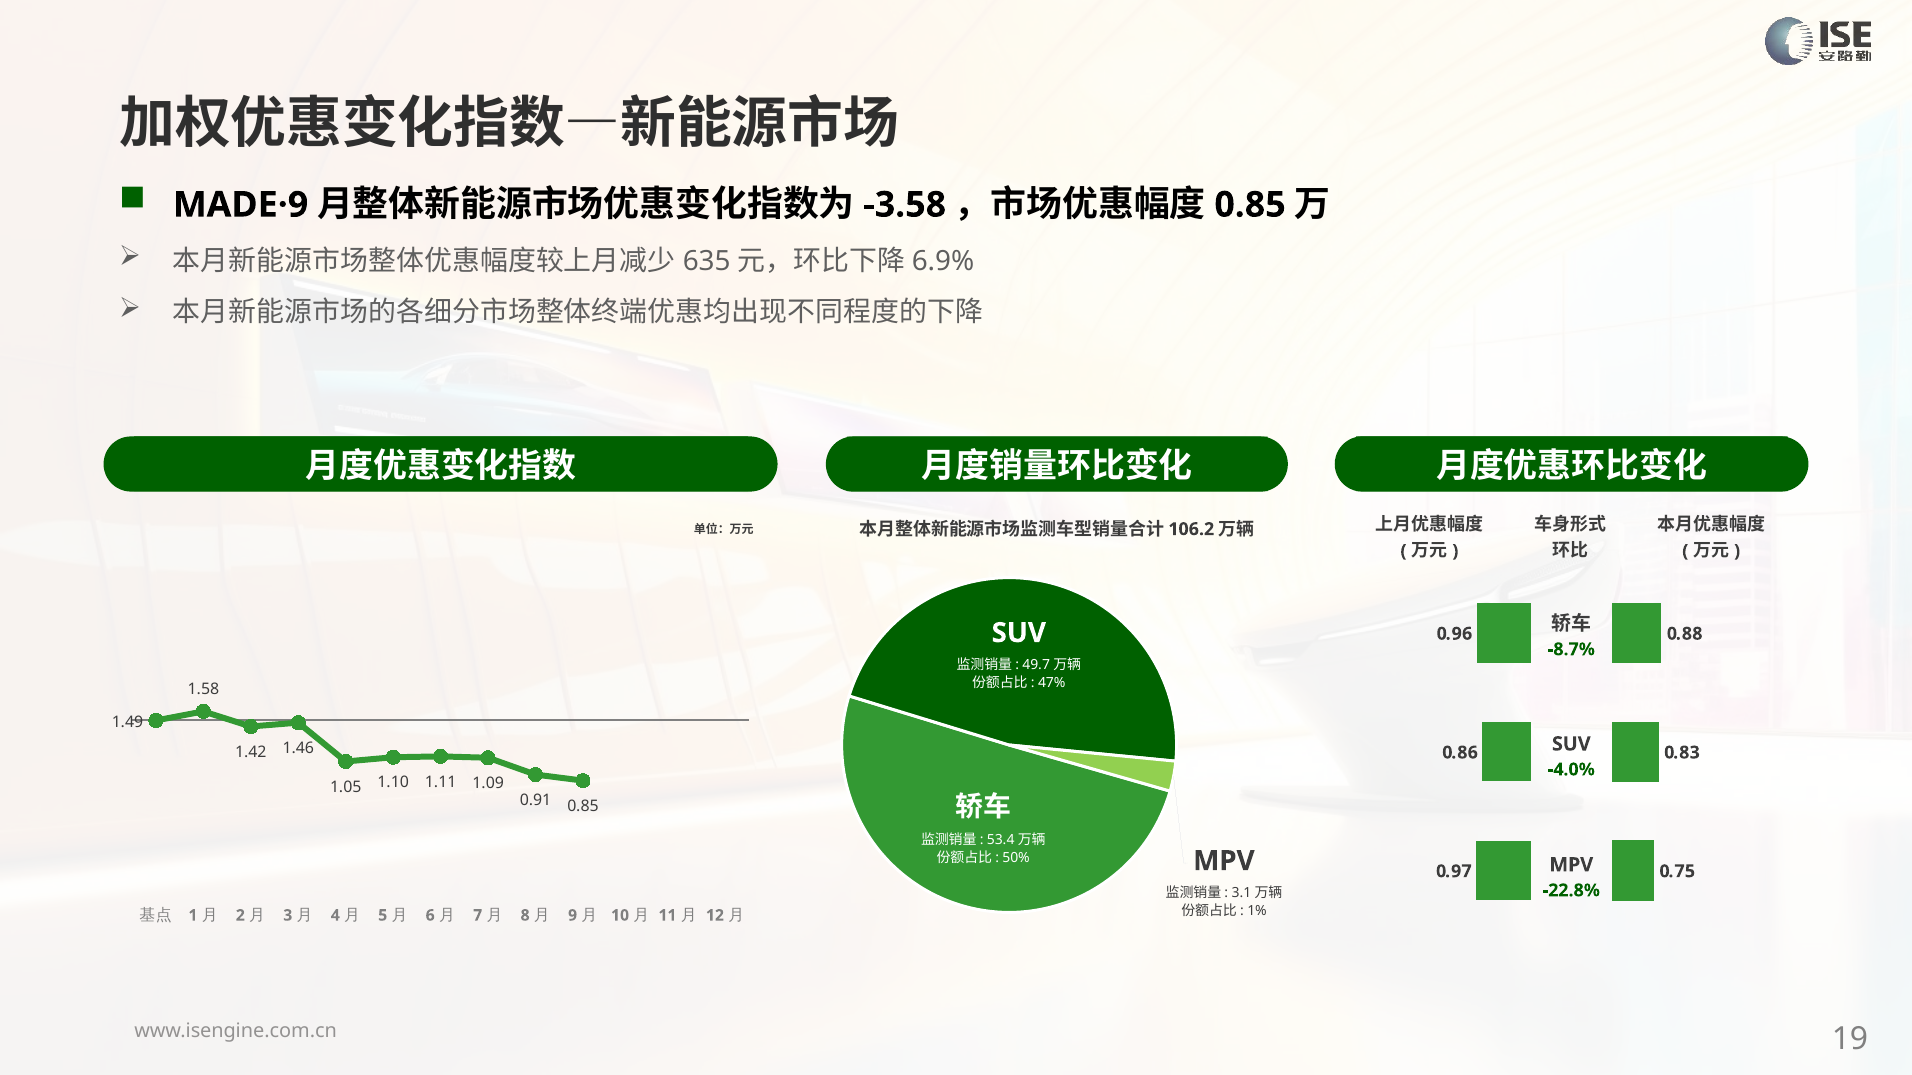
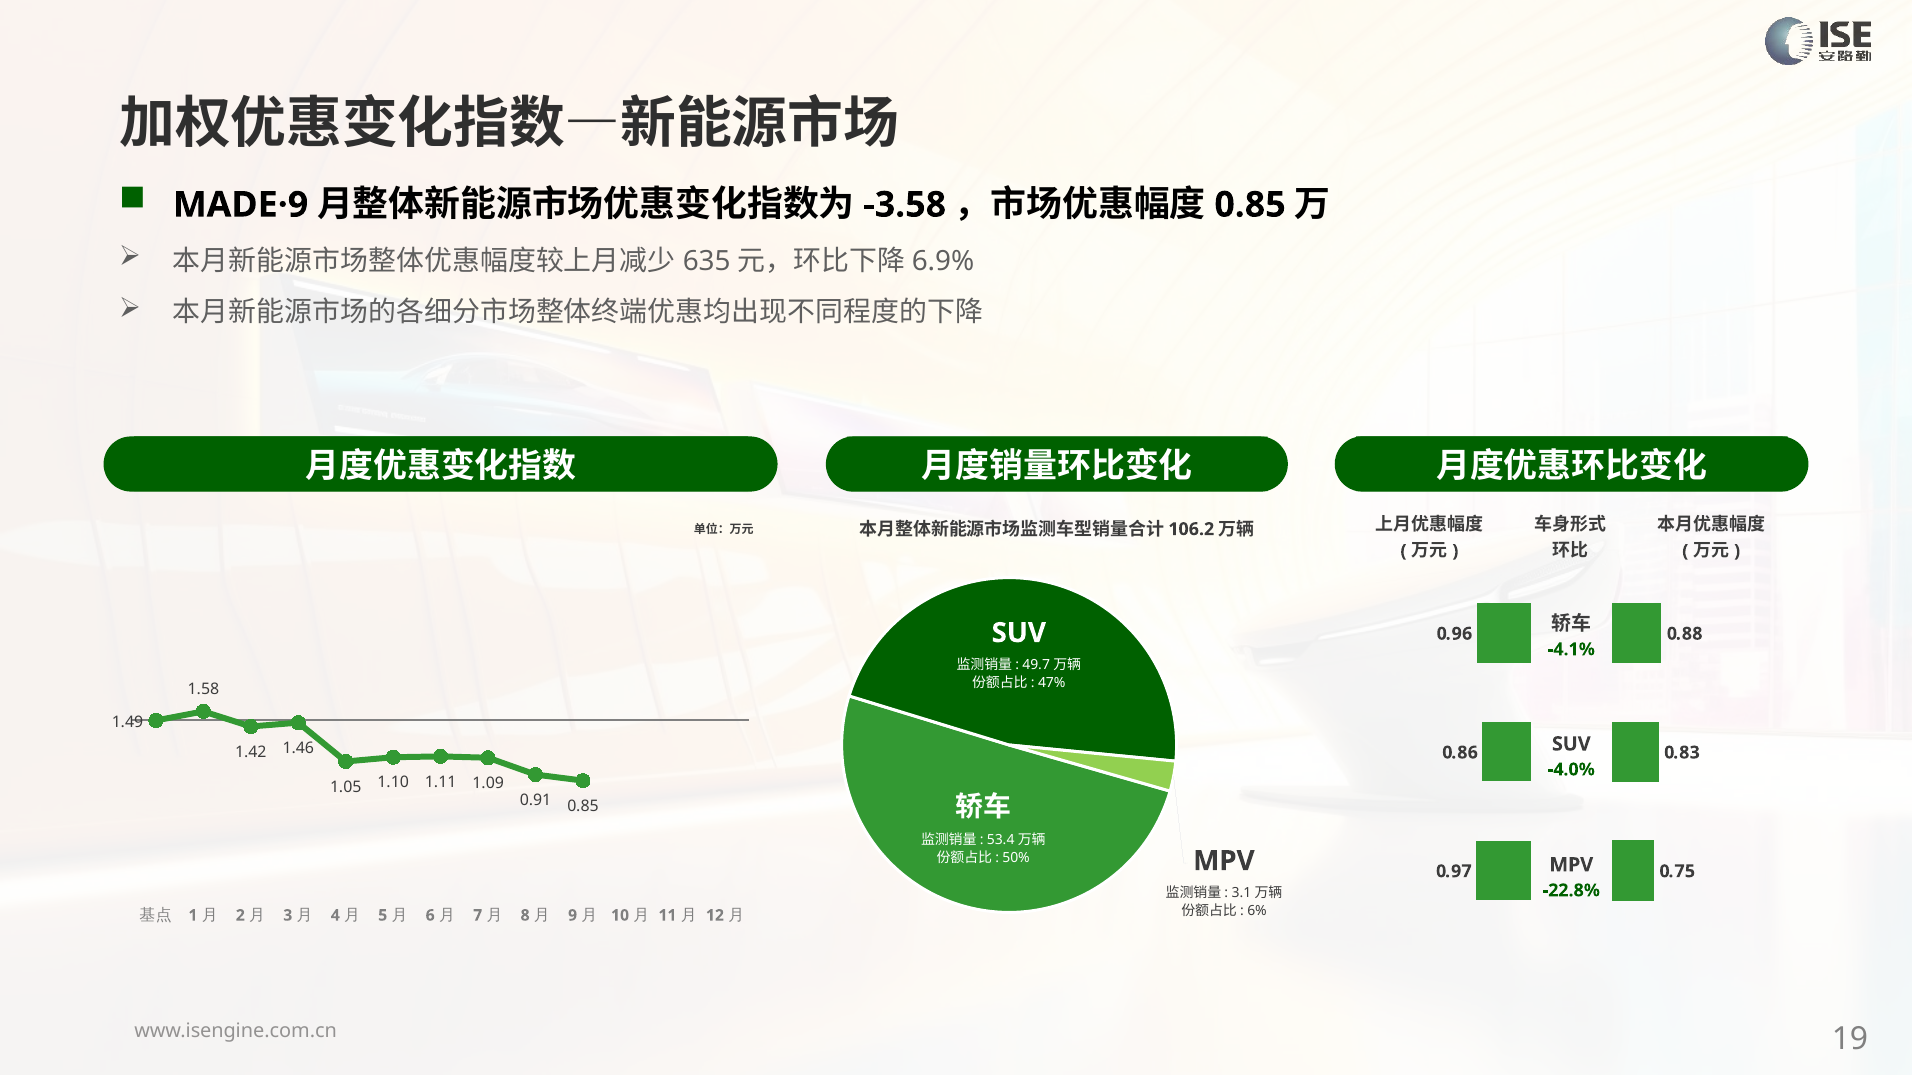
-8.7%: -8.7% -> -4.1%
1%: 1% -> 6%
